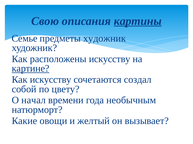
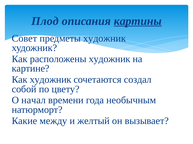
Свою: Свою -> Плод
Семье: Семье -> Совет
расположены искусству: искусству -> художник
картине underline: present -> none
Как искусству: искусству -> художник
овощи: овощи -> между
